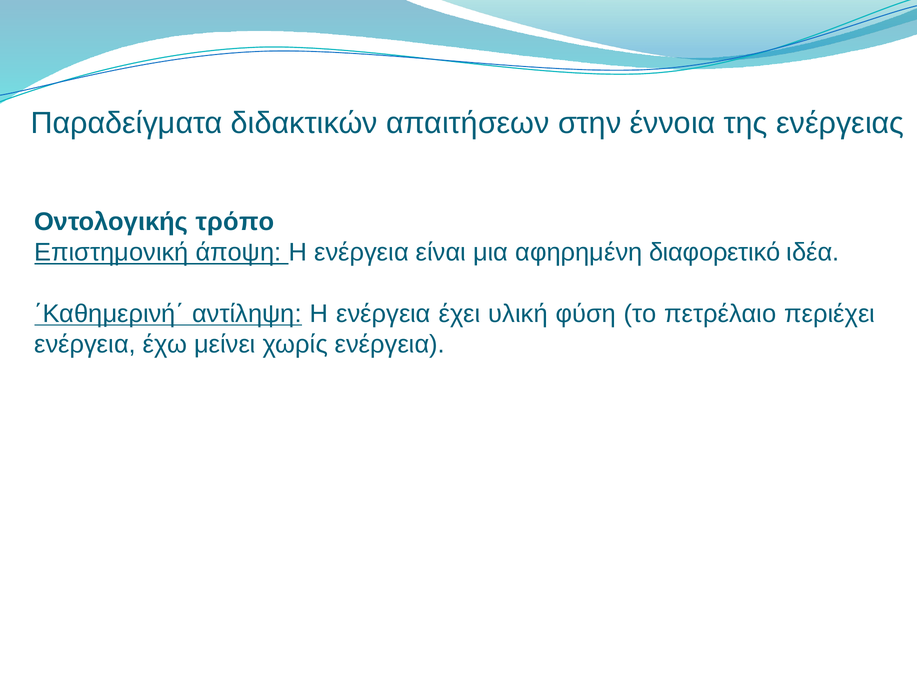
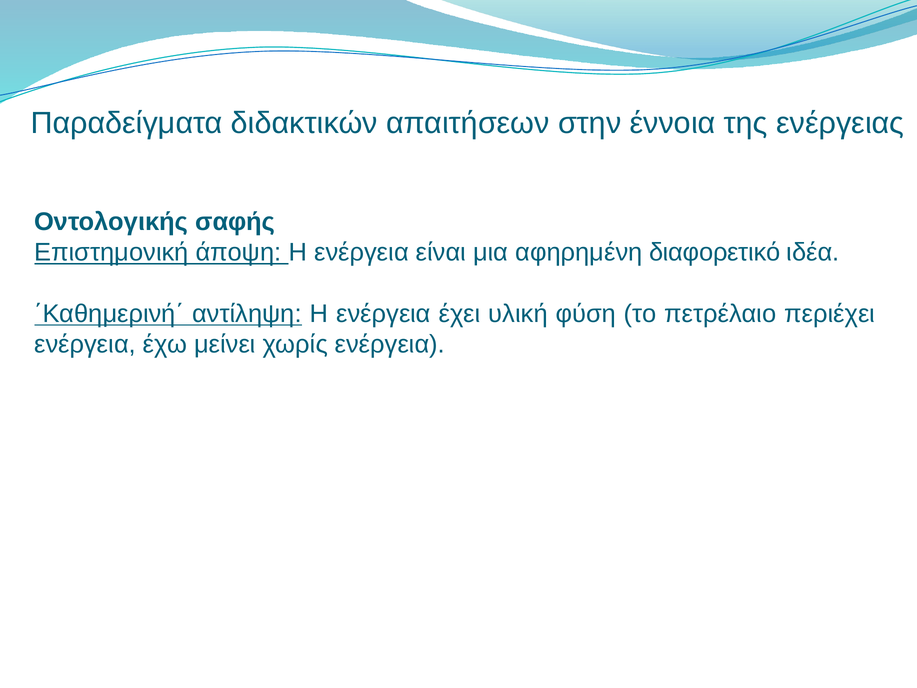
τρόπο: τρόπο -> σαφής
